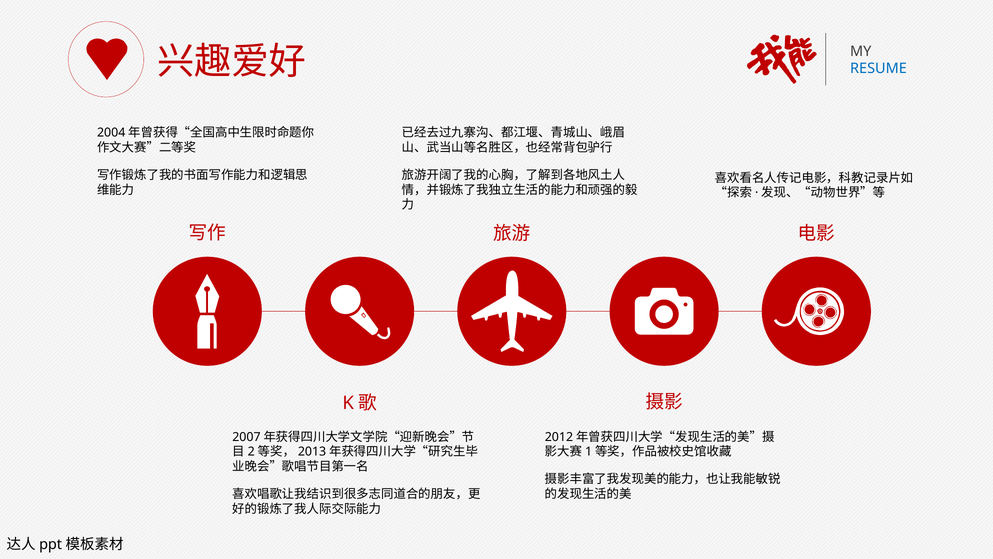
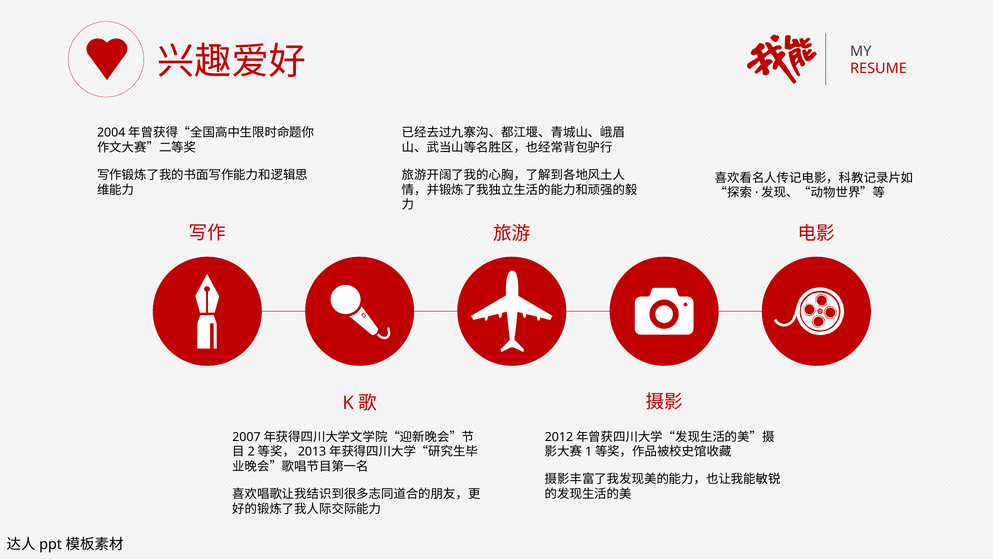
RESUME colour: blue -> red
